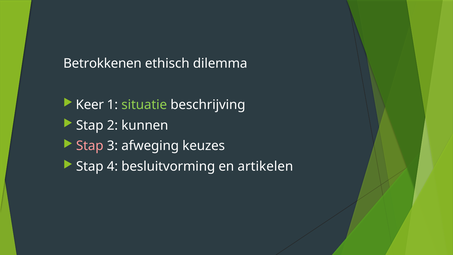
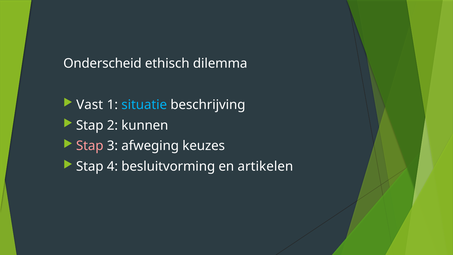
Betrokkenen: Betrokkenen -> Onderscheid
Keer: Keer -> Vast
situatie colour: light green -> light blue
